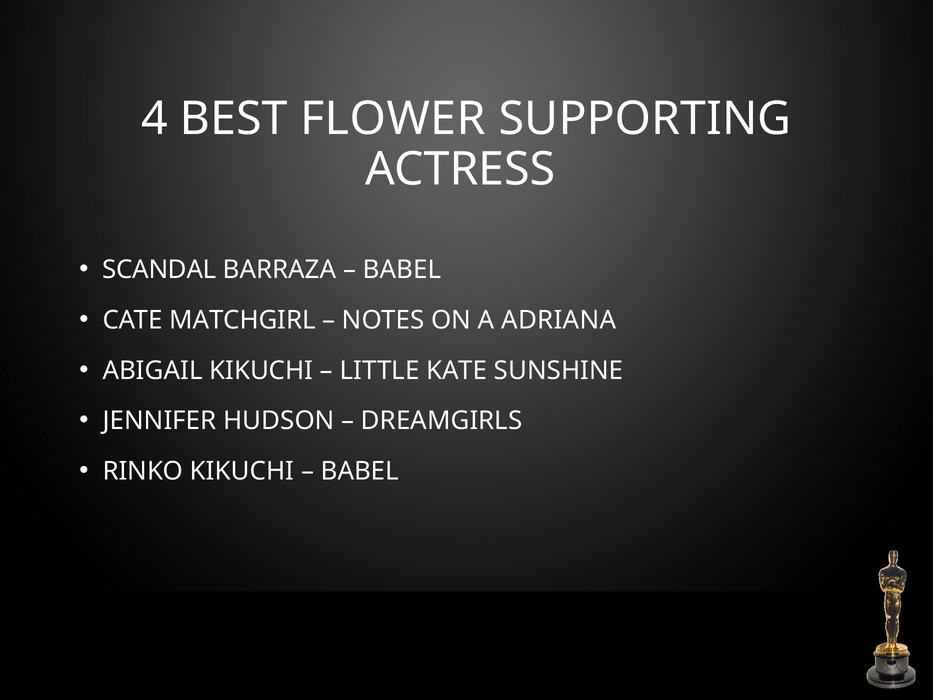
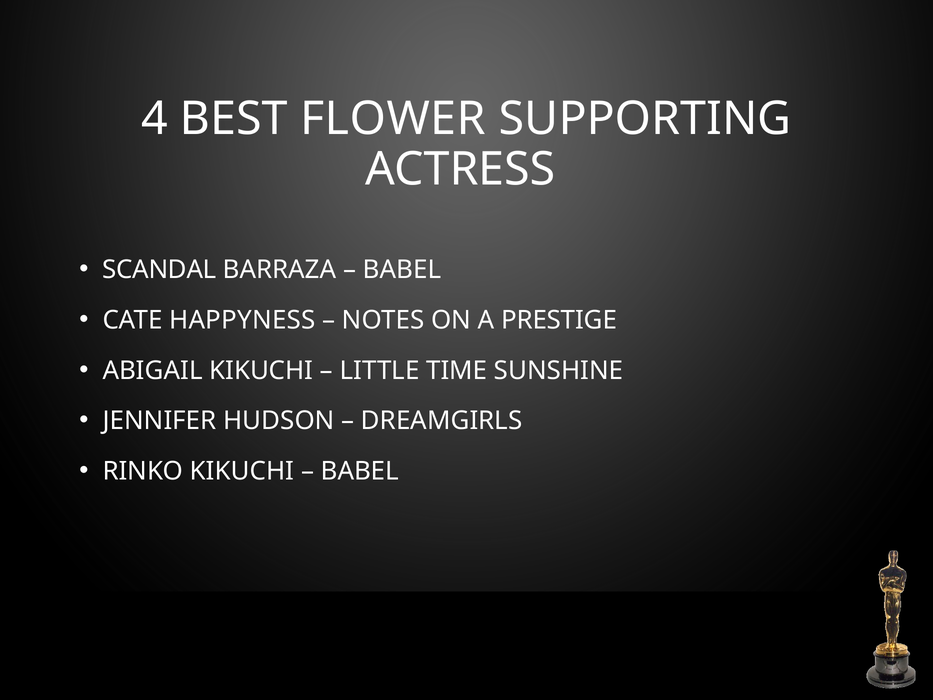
MATCHGIRL: MATCHGIRL -> HAPPYNESS
ADRIANA: ADRIANA -> PRESTIGE
KATE: KATE -> TIME
